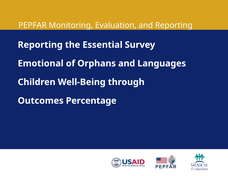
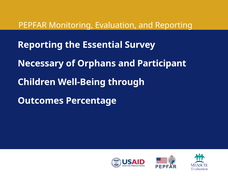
Emotional: Emotional -> Necessary
Languages: Languages -> Participant
